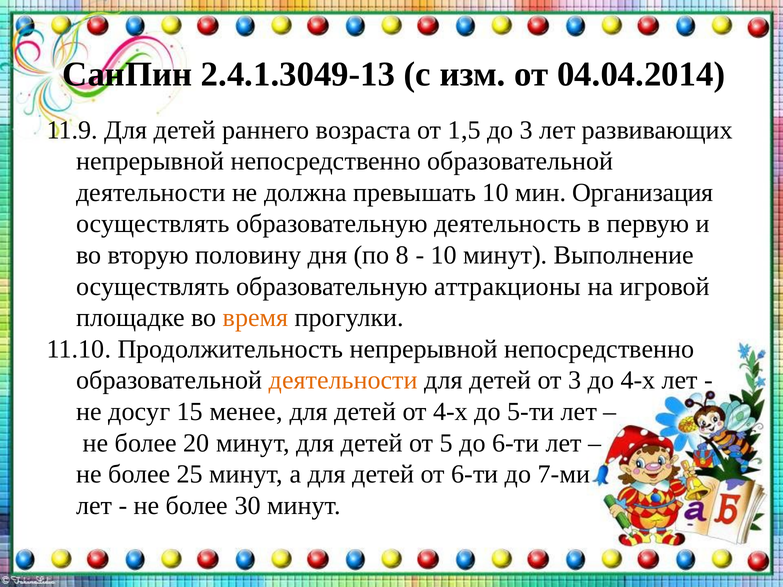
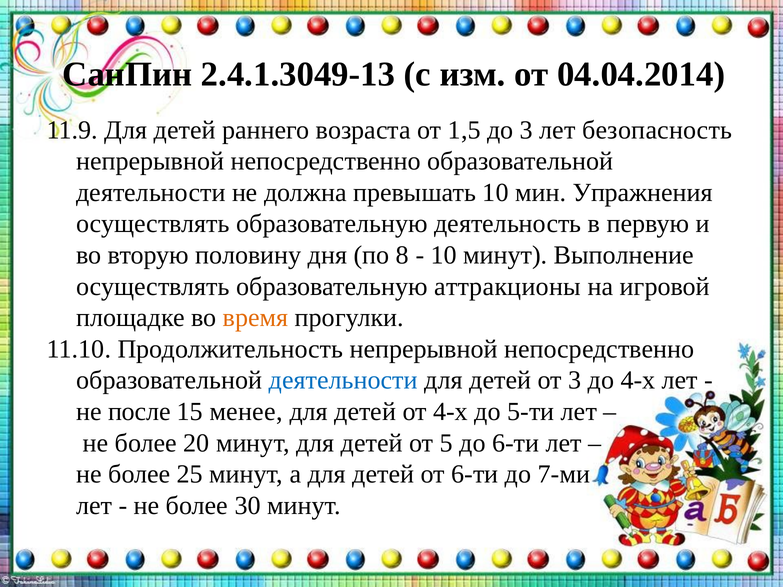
развивающих: развивающих -> безопасность
Организация: Организация -> Упражнения
деятельности at (343, 381) colour: orange -> blue
досуг: досуг -> после
